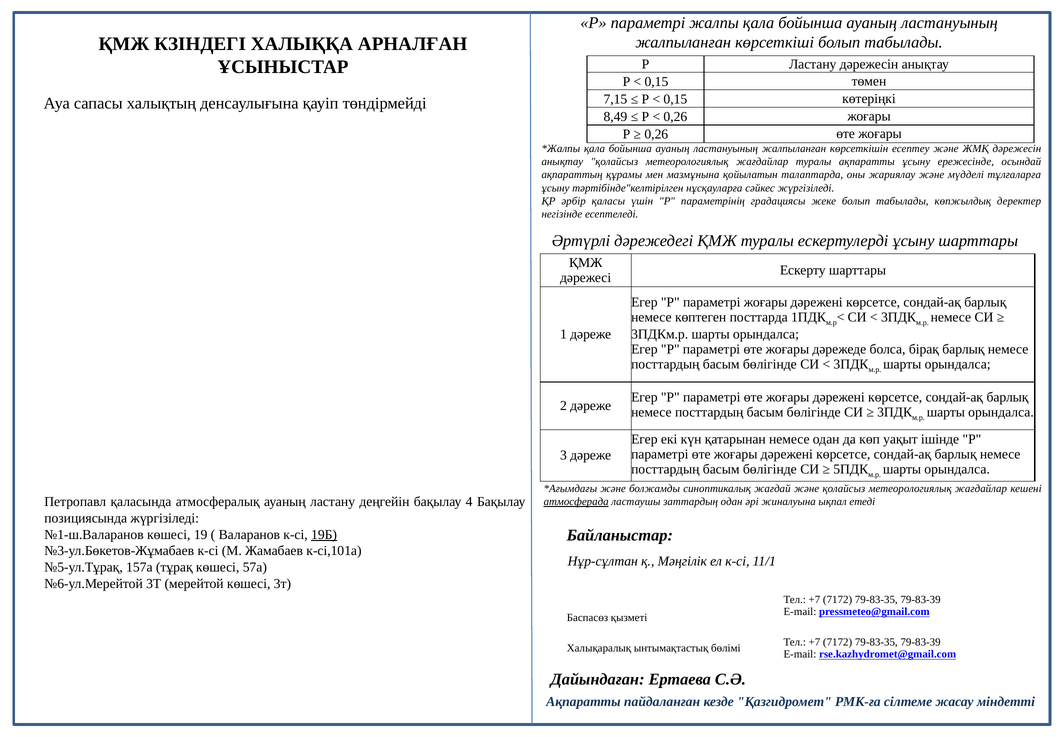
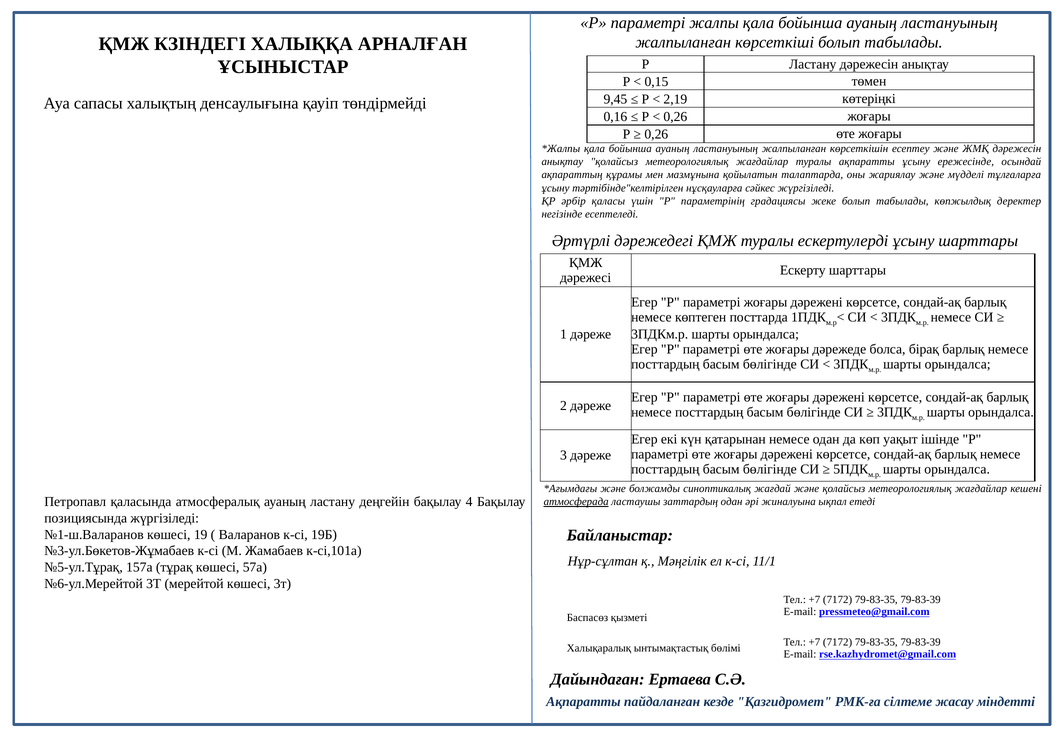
7,15: 7,15 -> 9,45
0,15 at (675, 99): 0,15 -> 2,19
8,49: 8,49 -> 0,16
19Б underline: present -> none
